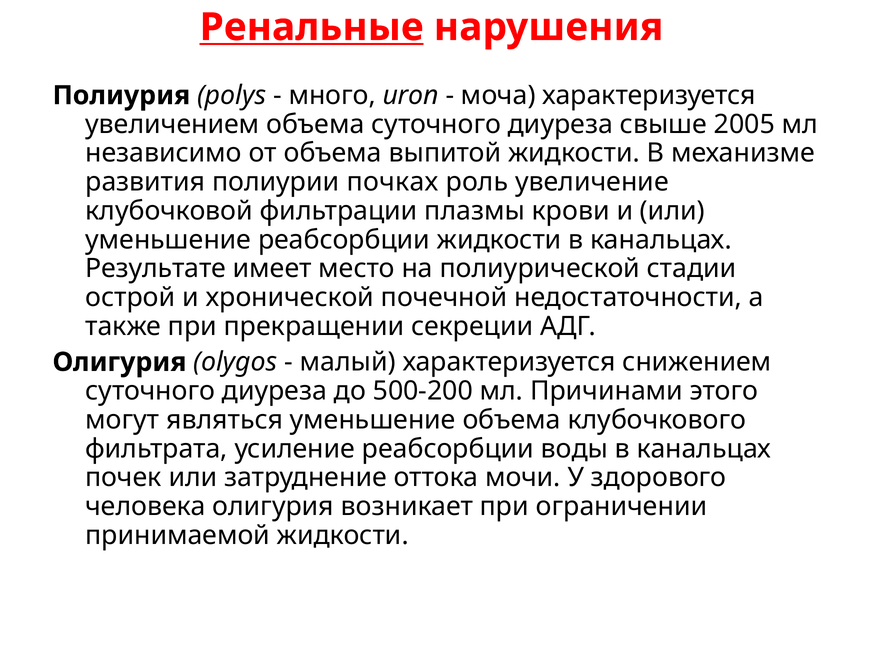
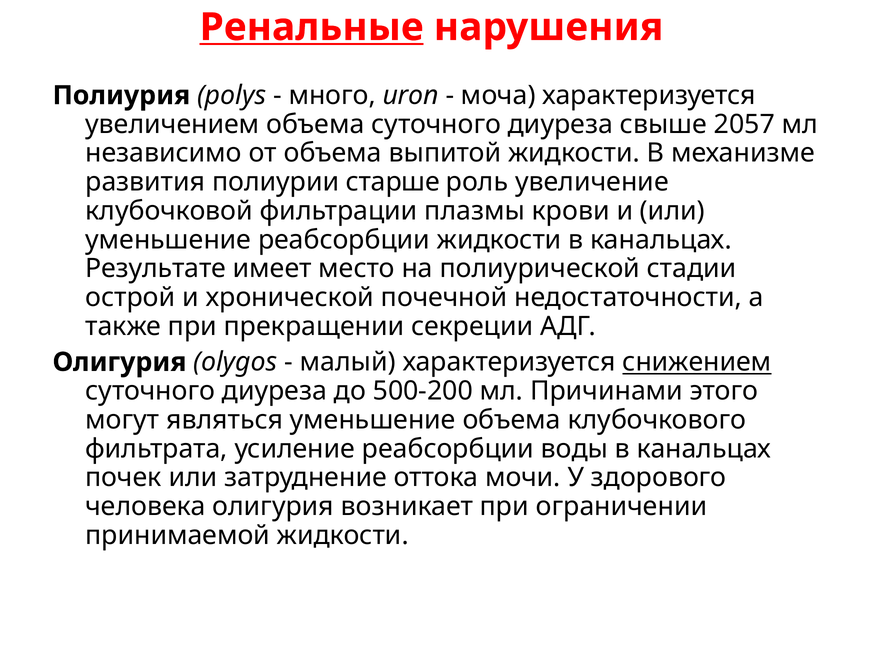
2005: 2005 -> 2057
почках: почках -> старше
снижением underline: none -> present
